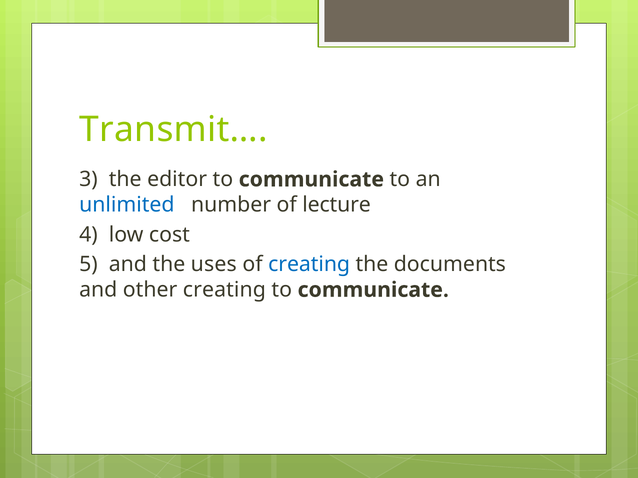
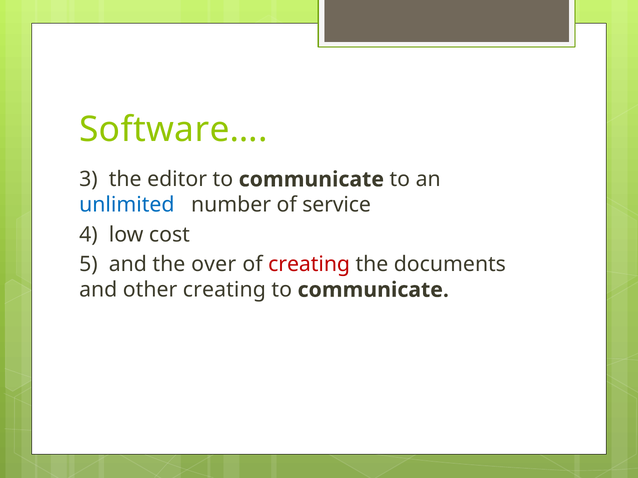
Transmit…: Transmit… -> Software…
lecture: lecture -> service
uses: uses -> over
creating at (309, 265) colour: blue -> red
